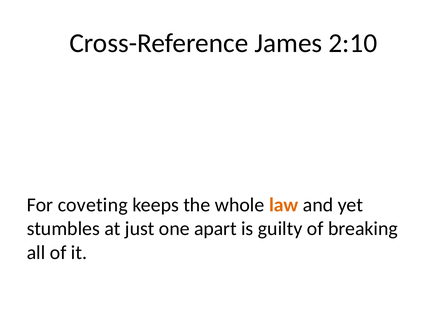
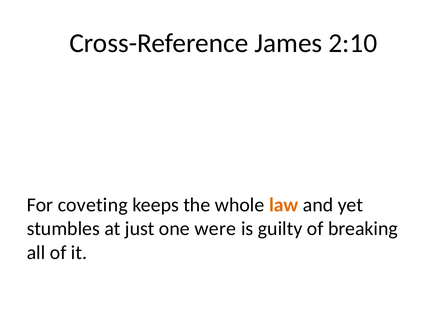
apart: apart -> were
